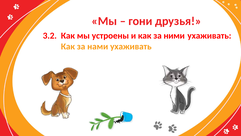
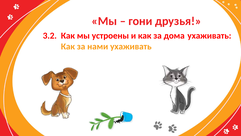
ними: ними -> дома
